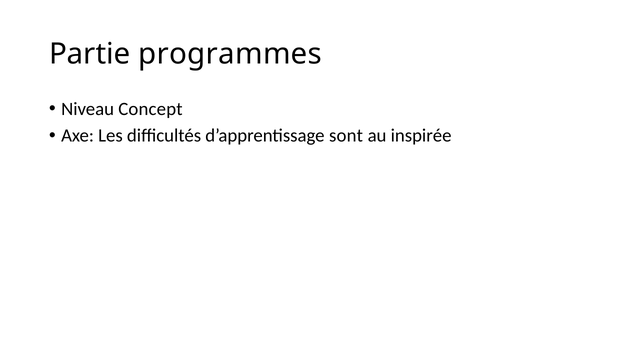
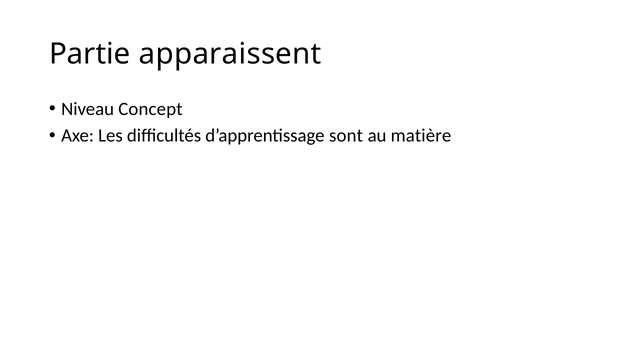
programmes: programmes -> apparaissent
inspirée: inspirée -> matière
